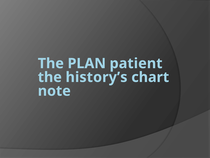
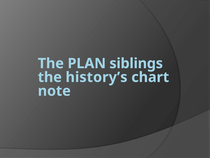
patient: patient -> siblings
